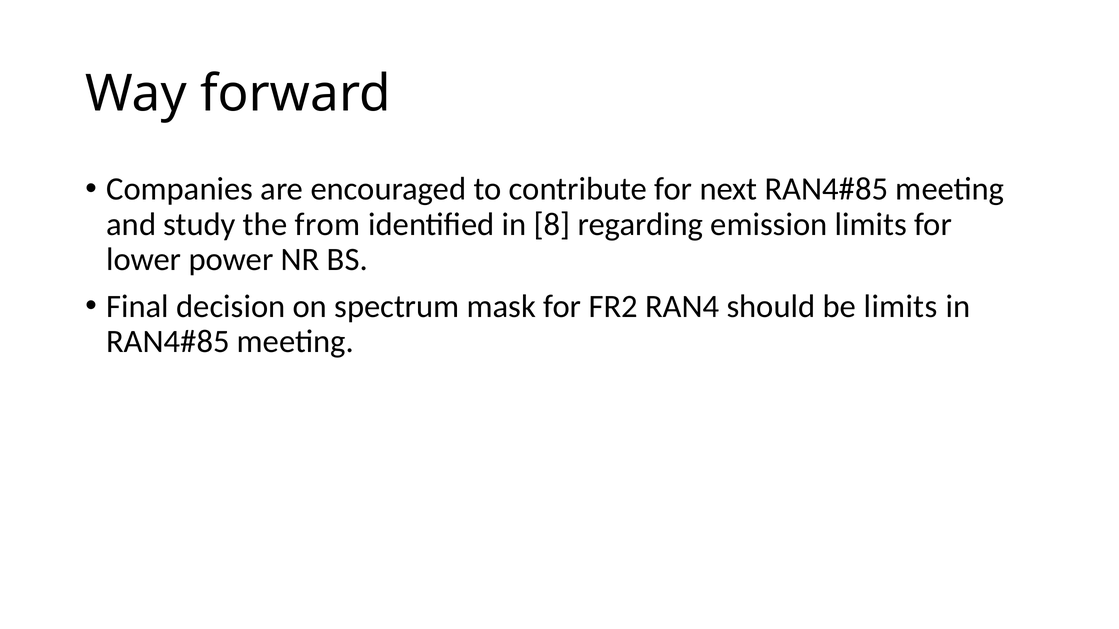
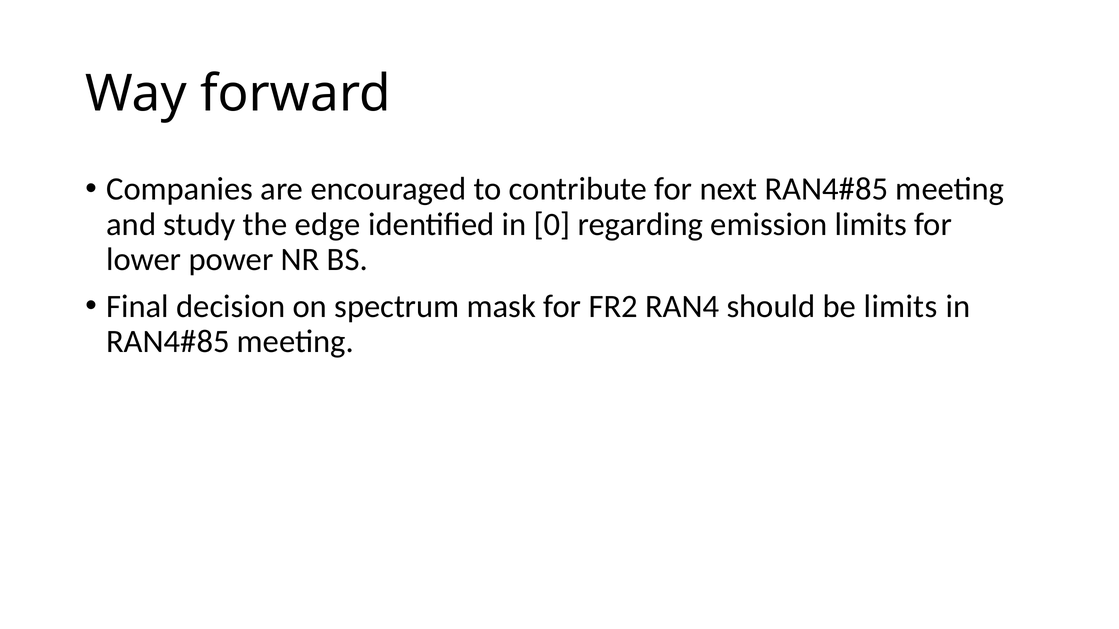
from: from -> edge
8: 8 -> 0
